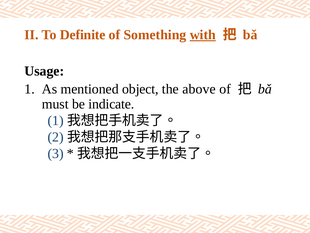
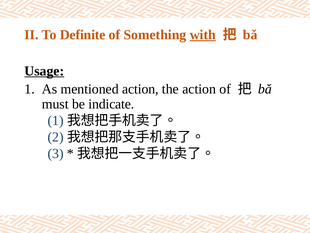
Usage underline: none -> present
mentioned object: object -> action
the above: above -> action
